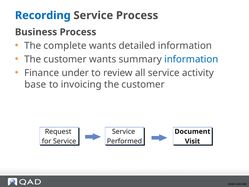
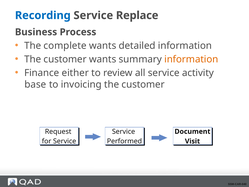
Service Process: Process -> Replace
information at (191, 59) colour: blue -> orange
under: under -> either
